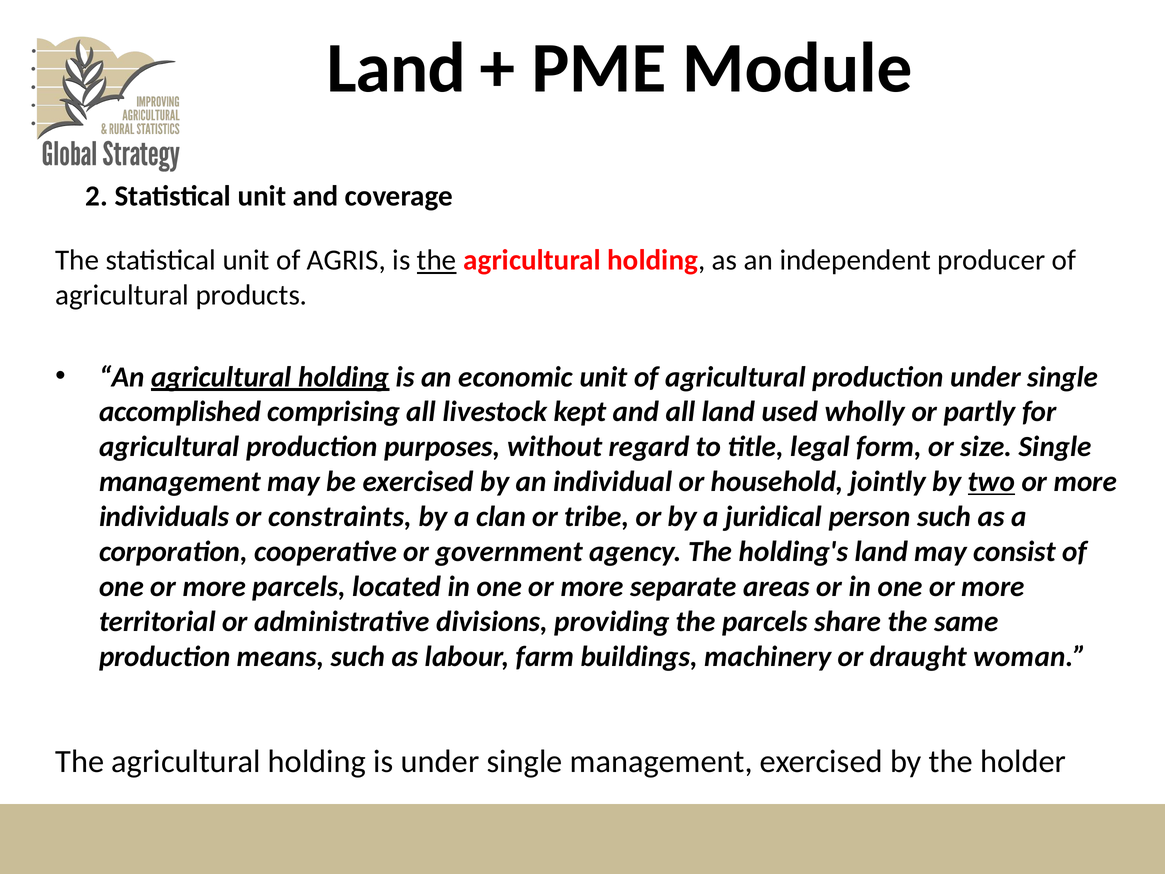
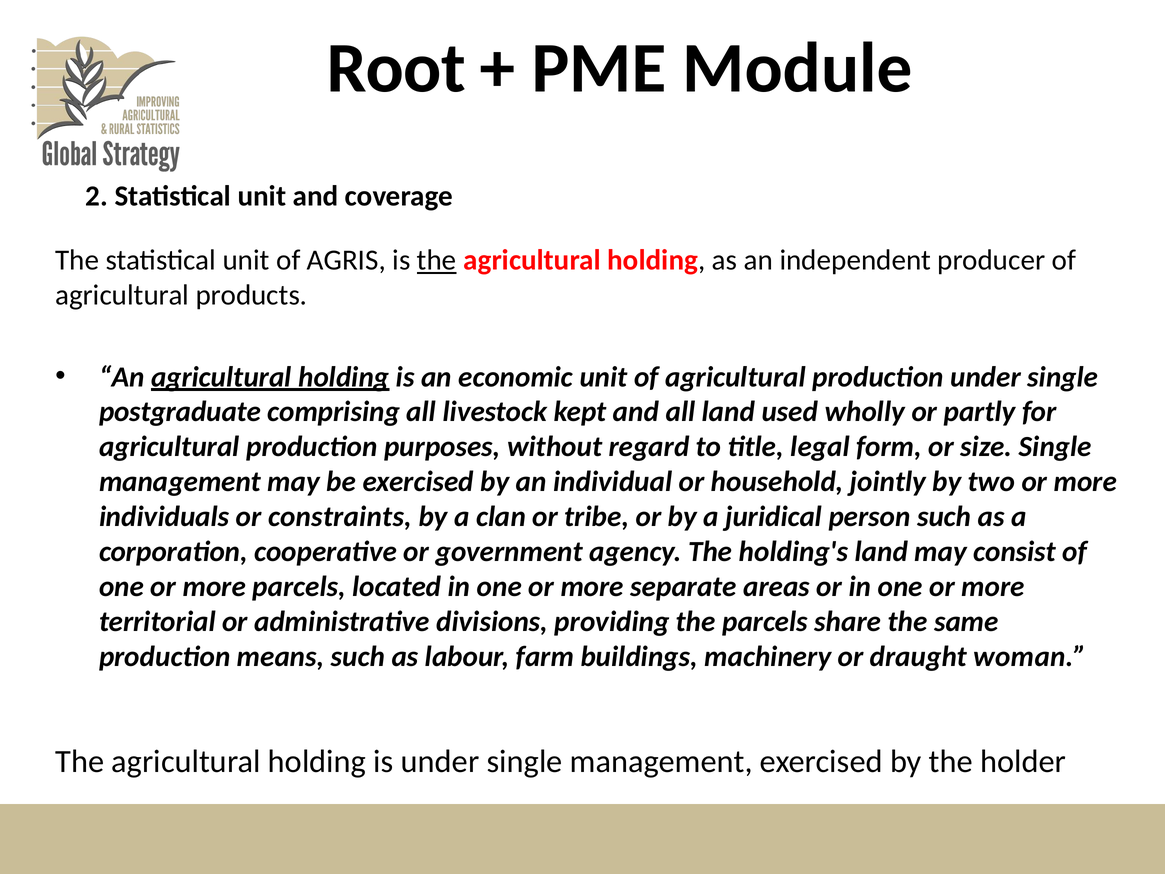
Land at (396, 68): Land -> Root
accomplished: accomplished -> postgraduate
two underline: present -> none
